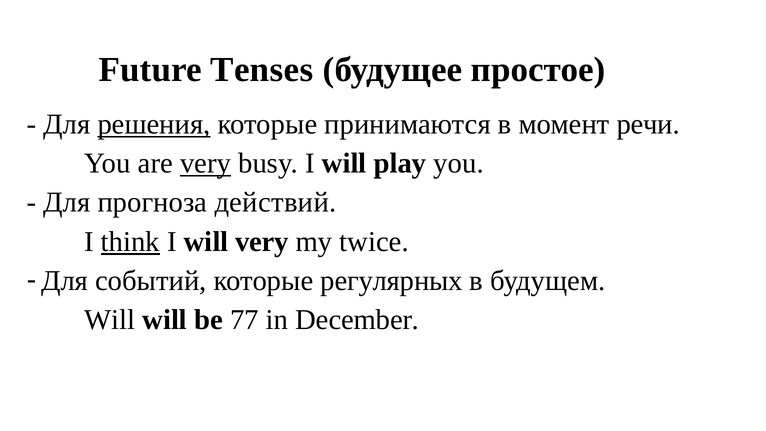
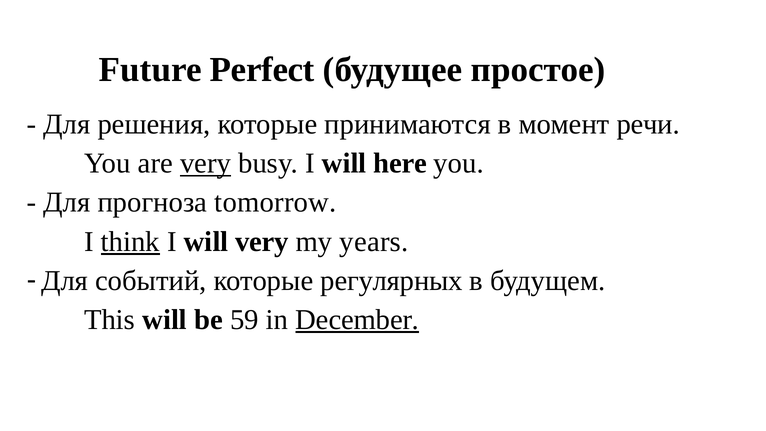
Tenses: Tenses -> Perfect
решения underline: present -> none
play: play -> here
действий: действий -> tomorrow
twice: twice -> years
Will at (110, 319): Will -> This
77: 77 -> 59
December underline: none -> present
